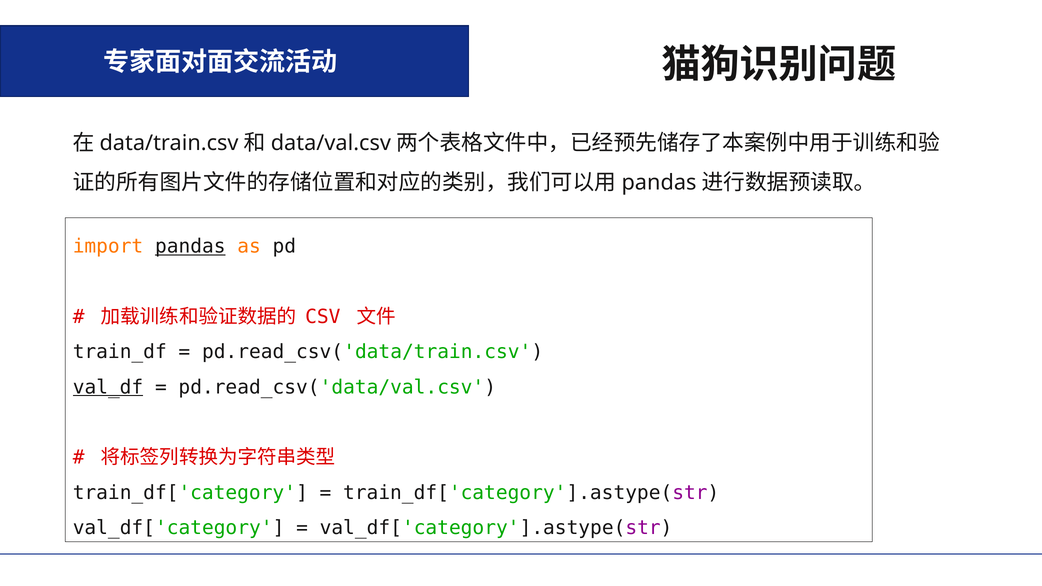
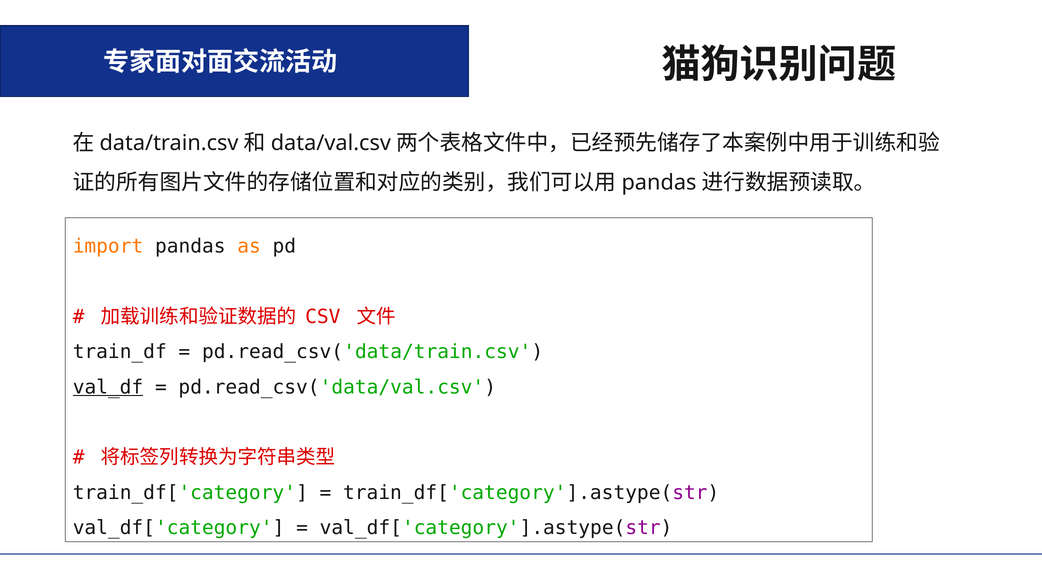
pandas at (190, 247) underline: present -> none
